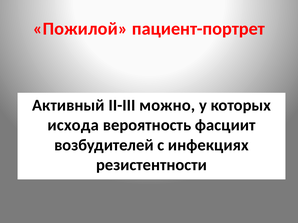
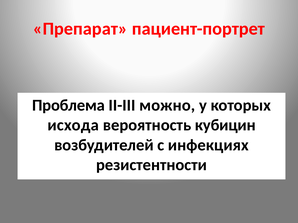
Пожилой: Пожилой -> Препарат
Активный: Активный -> Проблема
фасциит: фасциит -> кубицин
